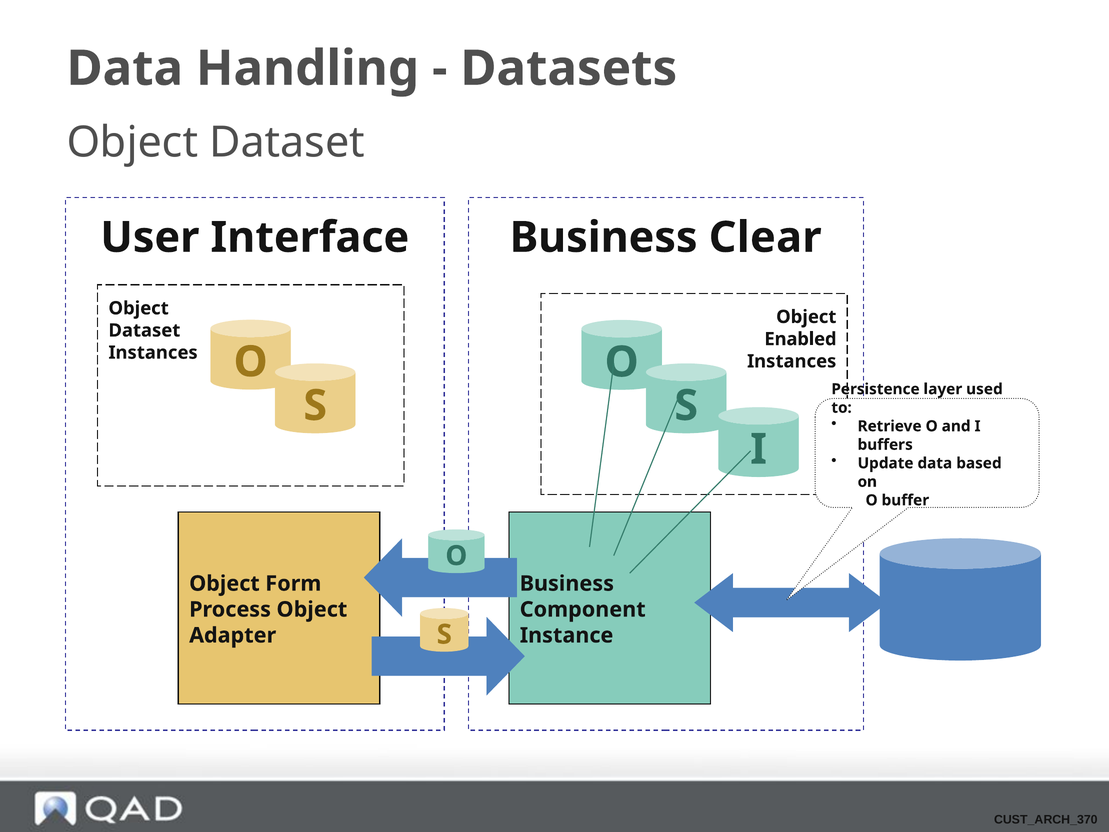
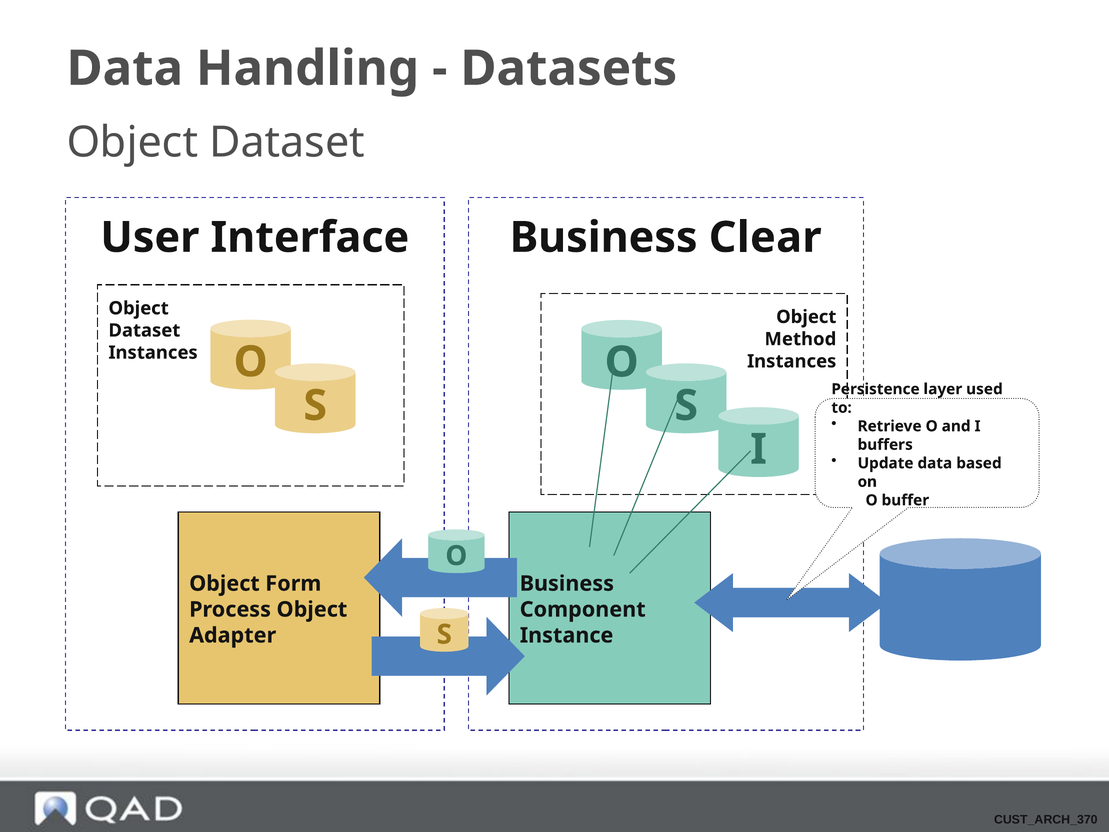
Enabled: Enabled -> Method
